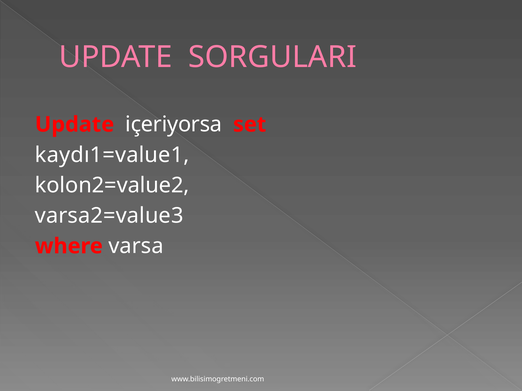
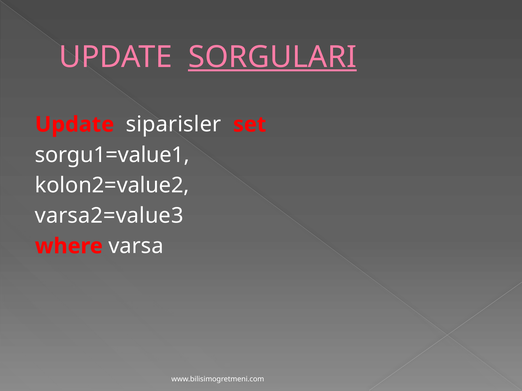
SORGULARI underline: none -> present
içeriyorsa: içeriyorsa -> siparisler
kaydı1=value1: kaydı1=value1 -> sorgu1=value1
